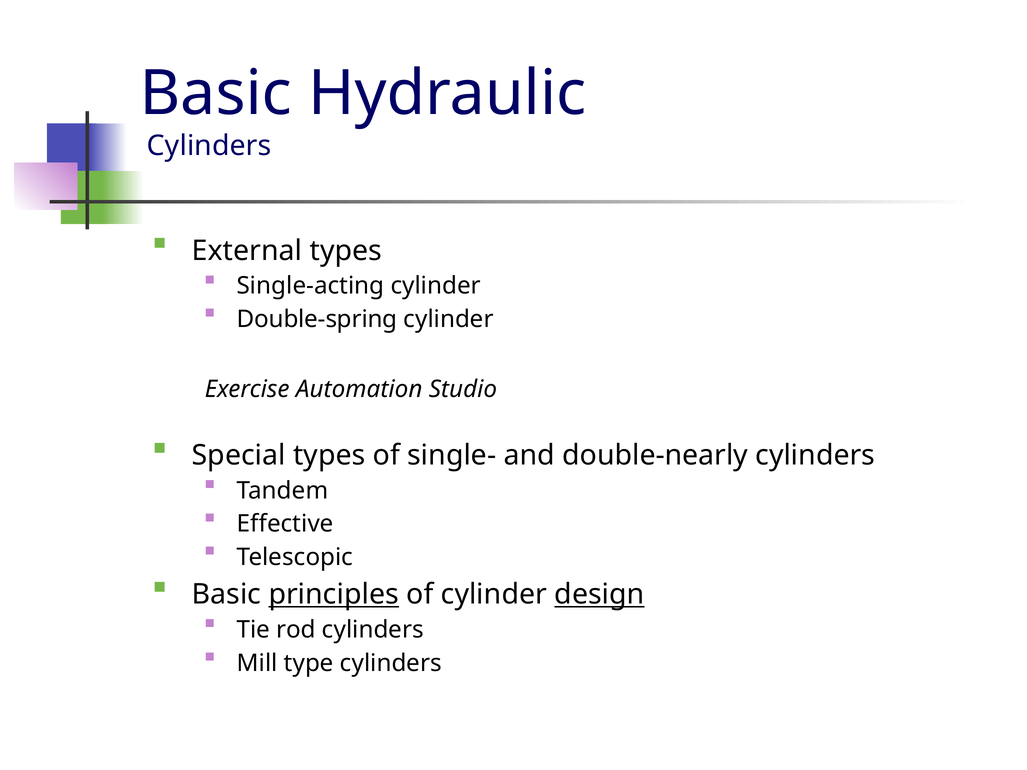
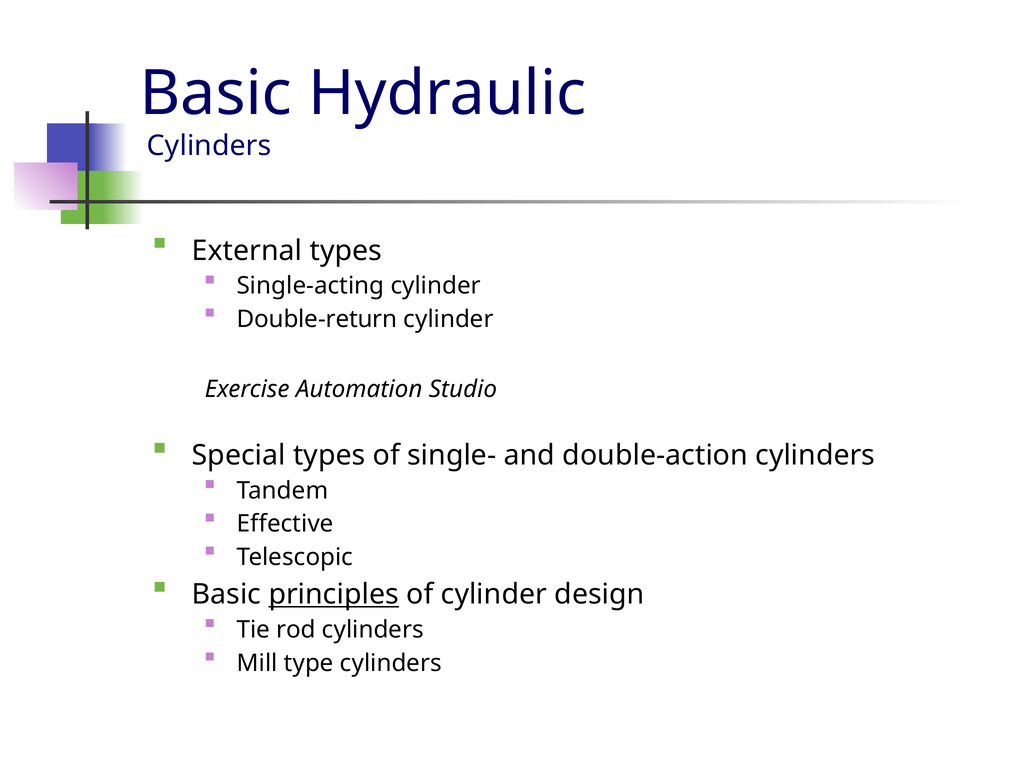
Double-spring: Double-spring -> Double-return
double-nearly: double-nearly -> double-action
design underline: present -> none
